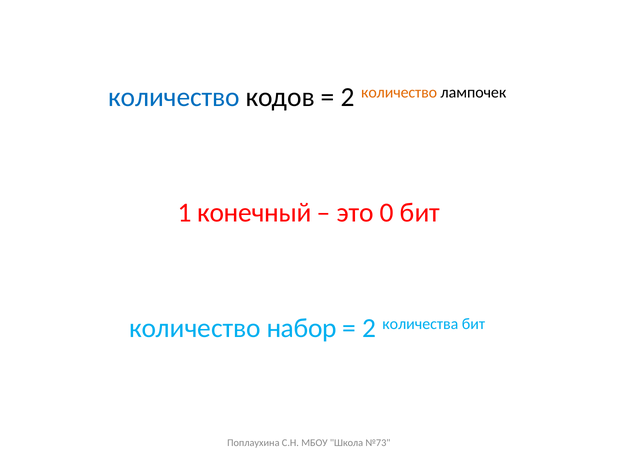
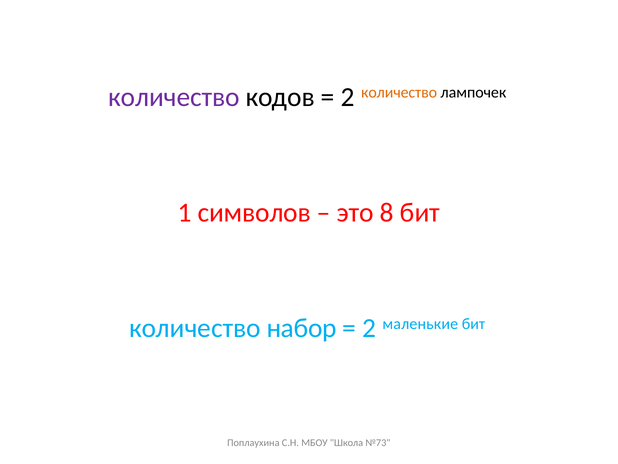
количество at (174, 97) colour: blue -> purple
конечный: конечный -> символов
0: 0 -> 8
количества: количества -> маленькие
